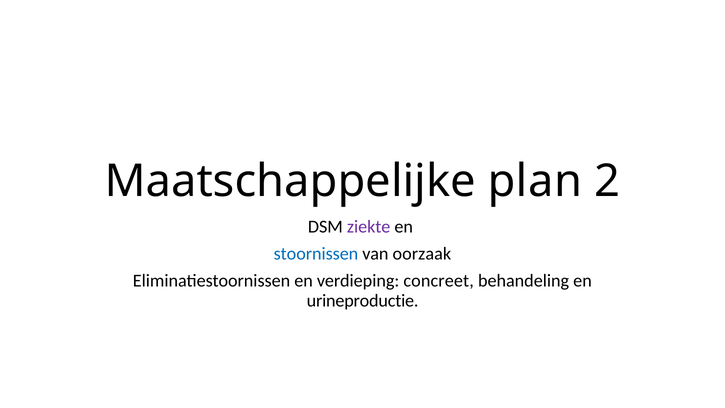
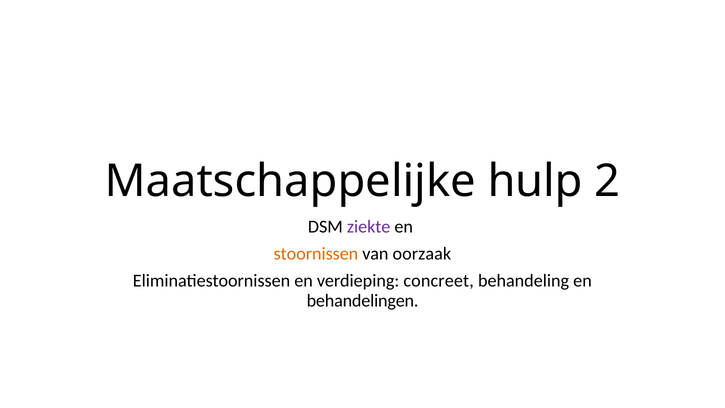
plan: plan -> hulp
stoornissen colour: blue -> orange
urineproductie: urineproductie -> behandelingen
